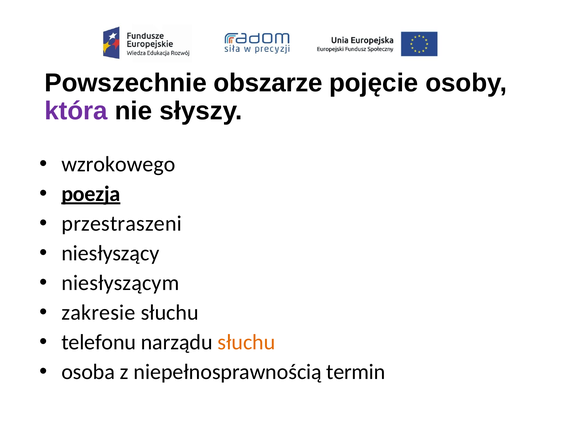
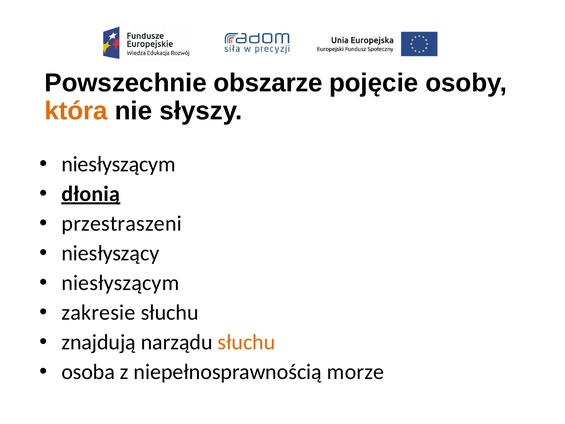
która colour: purple -> orange
wzrokowego at (118, 164): wzrokowego -> niesłyszącym
poezja: poezja -> dłonią
telefonu: telefonu -> znajdują
termin: termin -> morze
